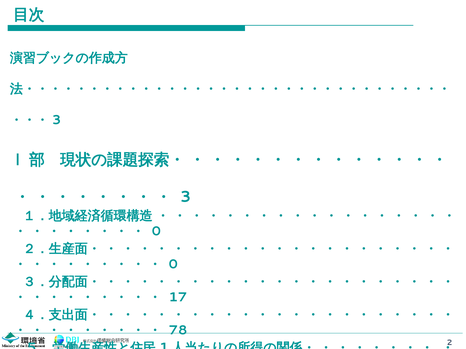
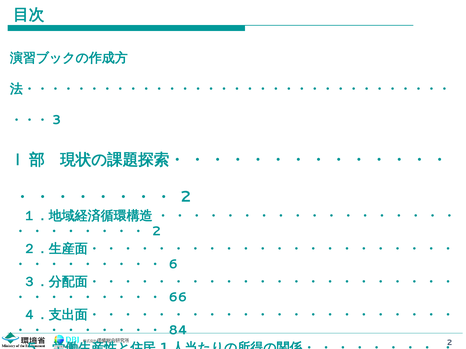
3 at (186, 197): 3 -> 2
0 at (156, 232): 0 -> 2
0 at (173, 265): 0 -> 6
17: 17 -> 66
78: 78 -> 84
